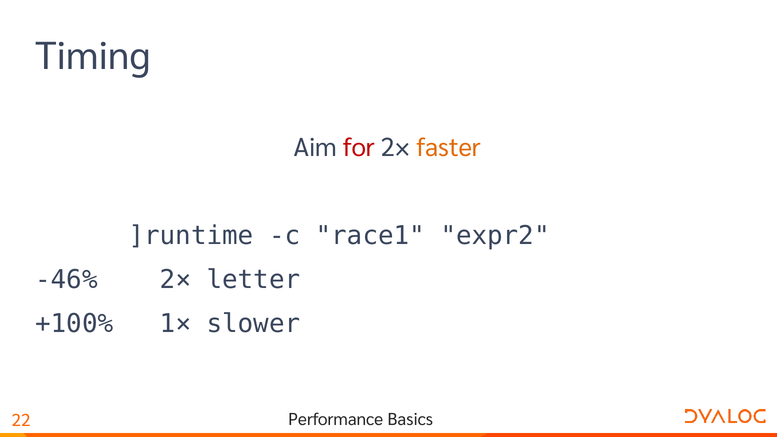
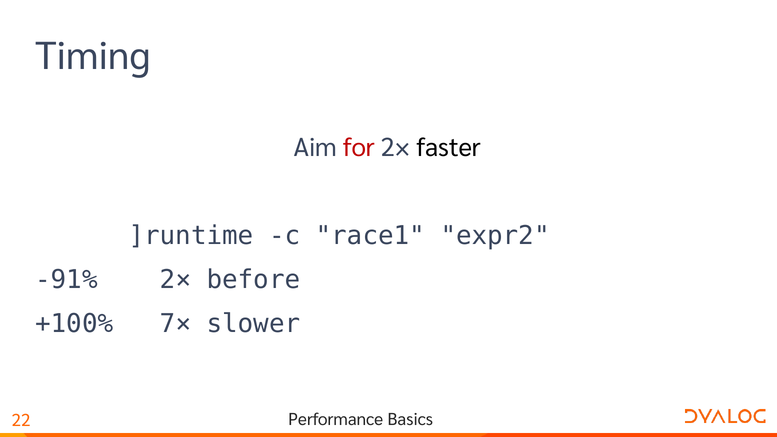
faster colour: orange -> black
-46%: -46% -> -91%
letter: letter -> before
1×: 1× -> 7×
